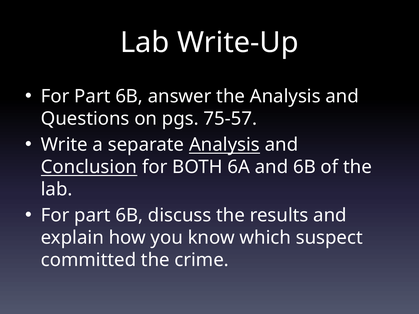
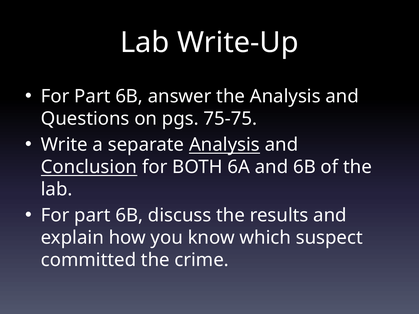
75-57: 75-57 -> 75-75
